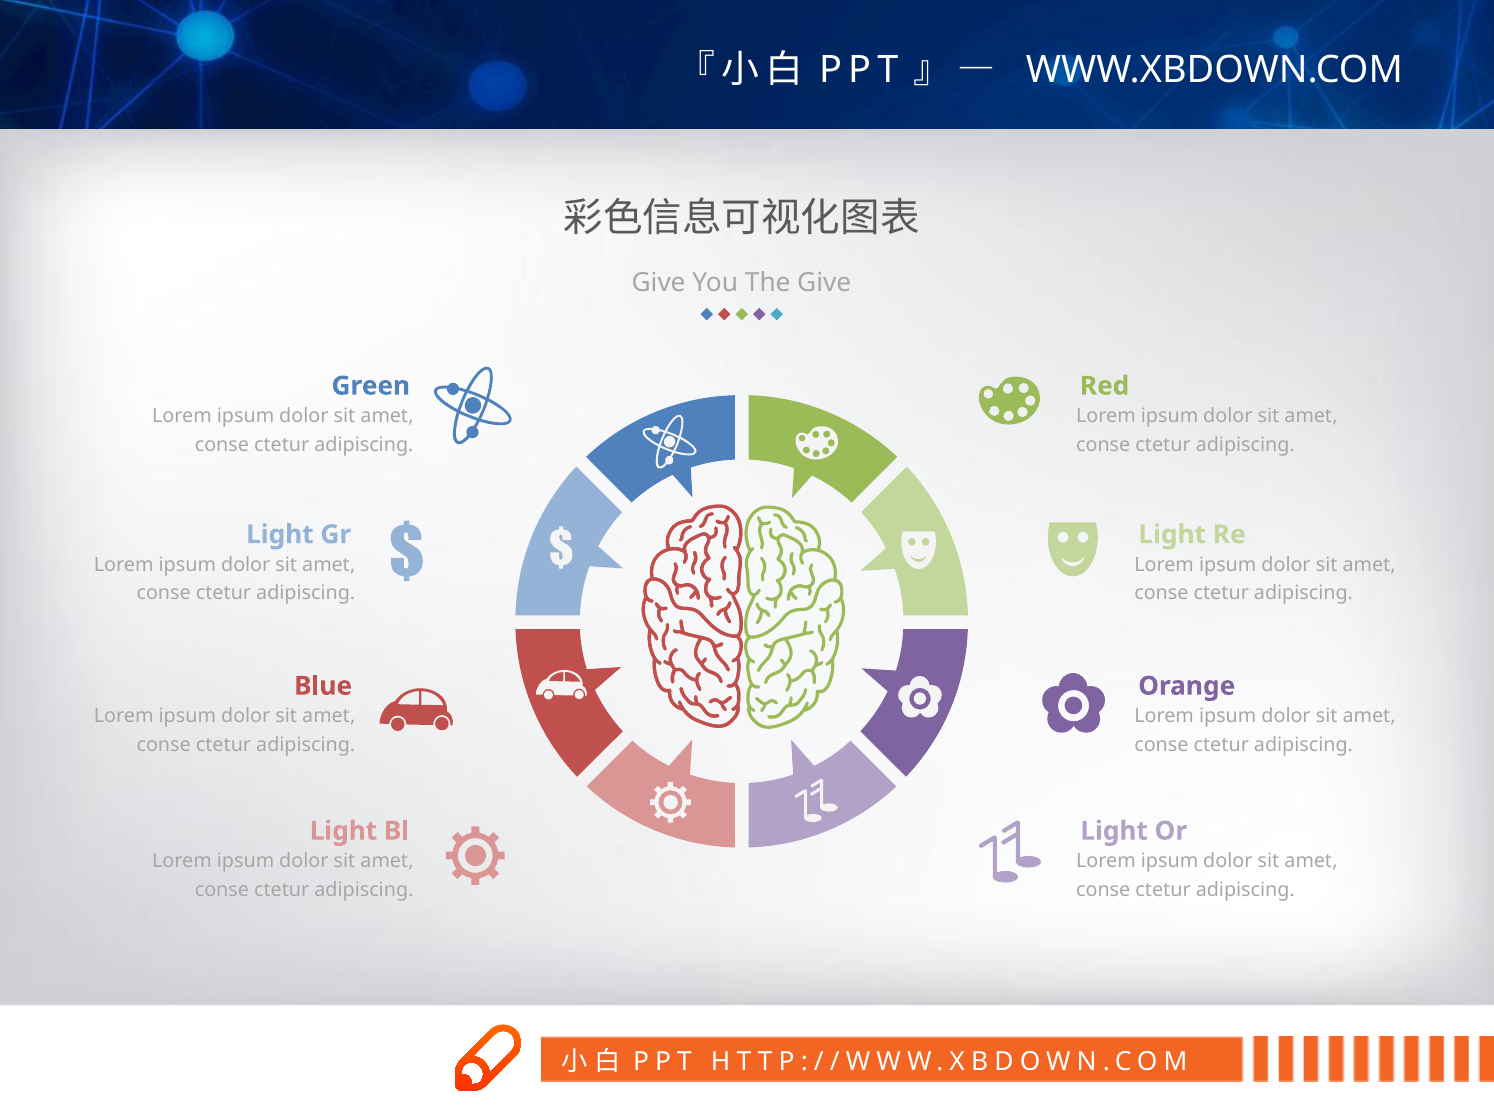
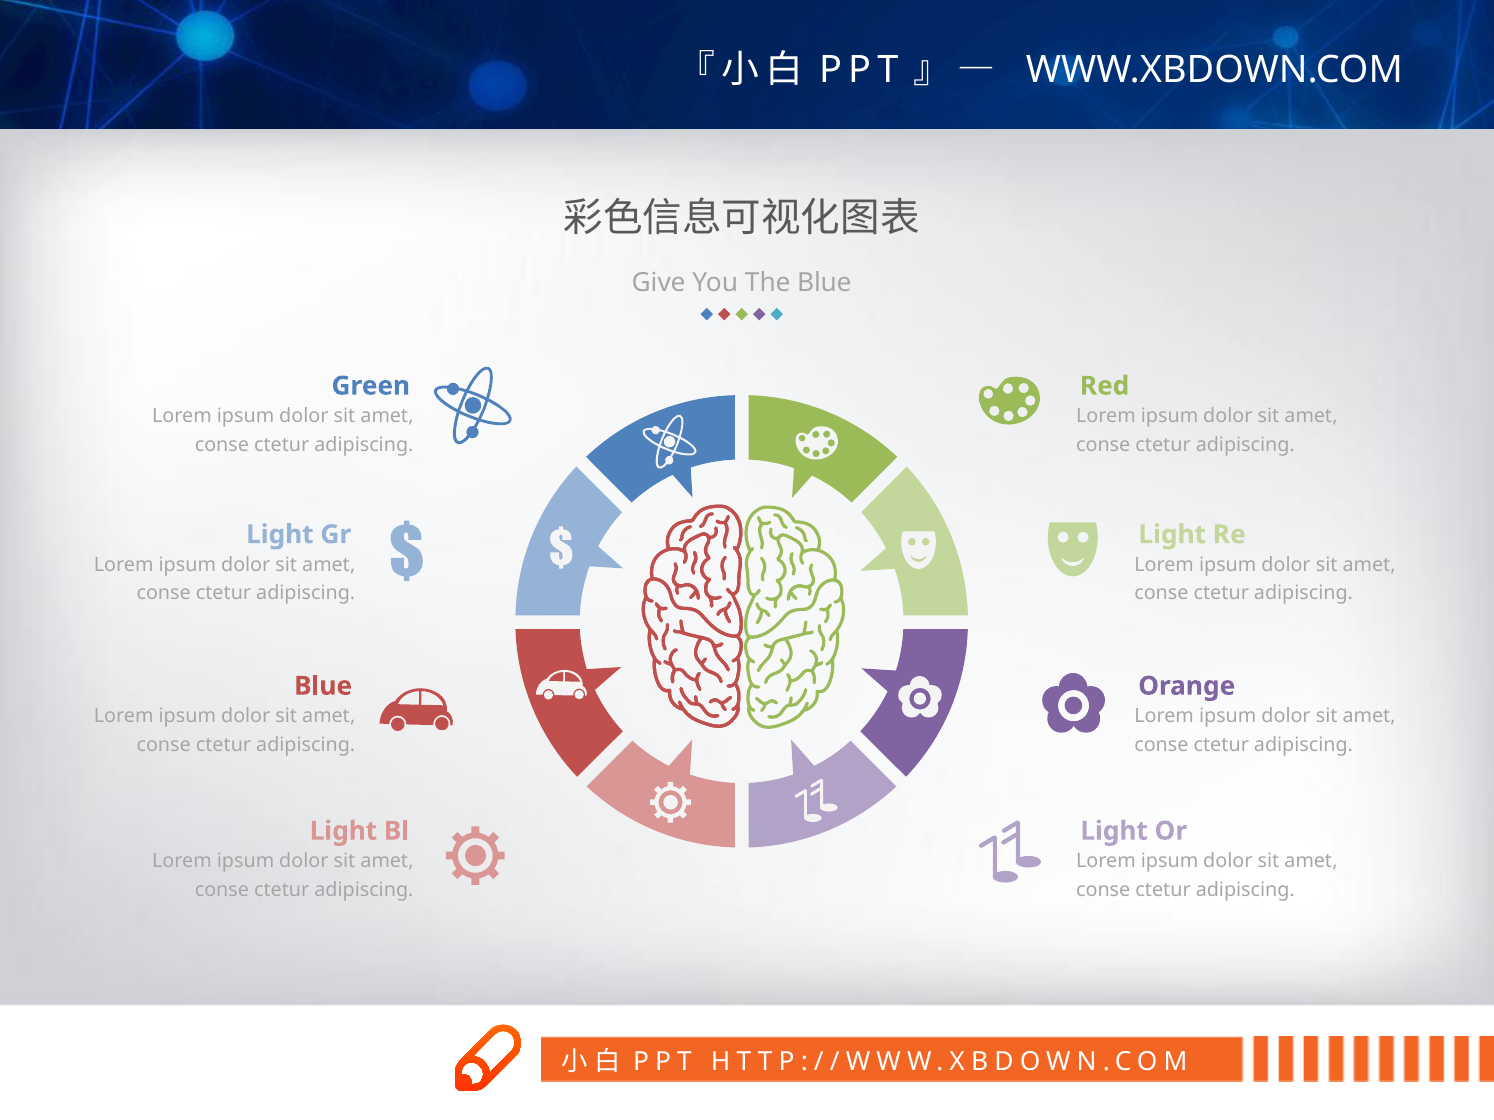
The Give: Give -> Blue
